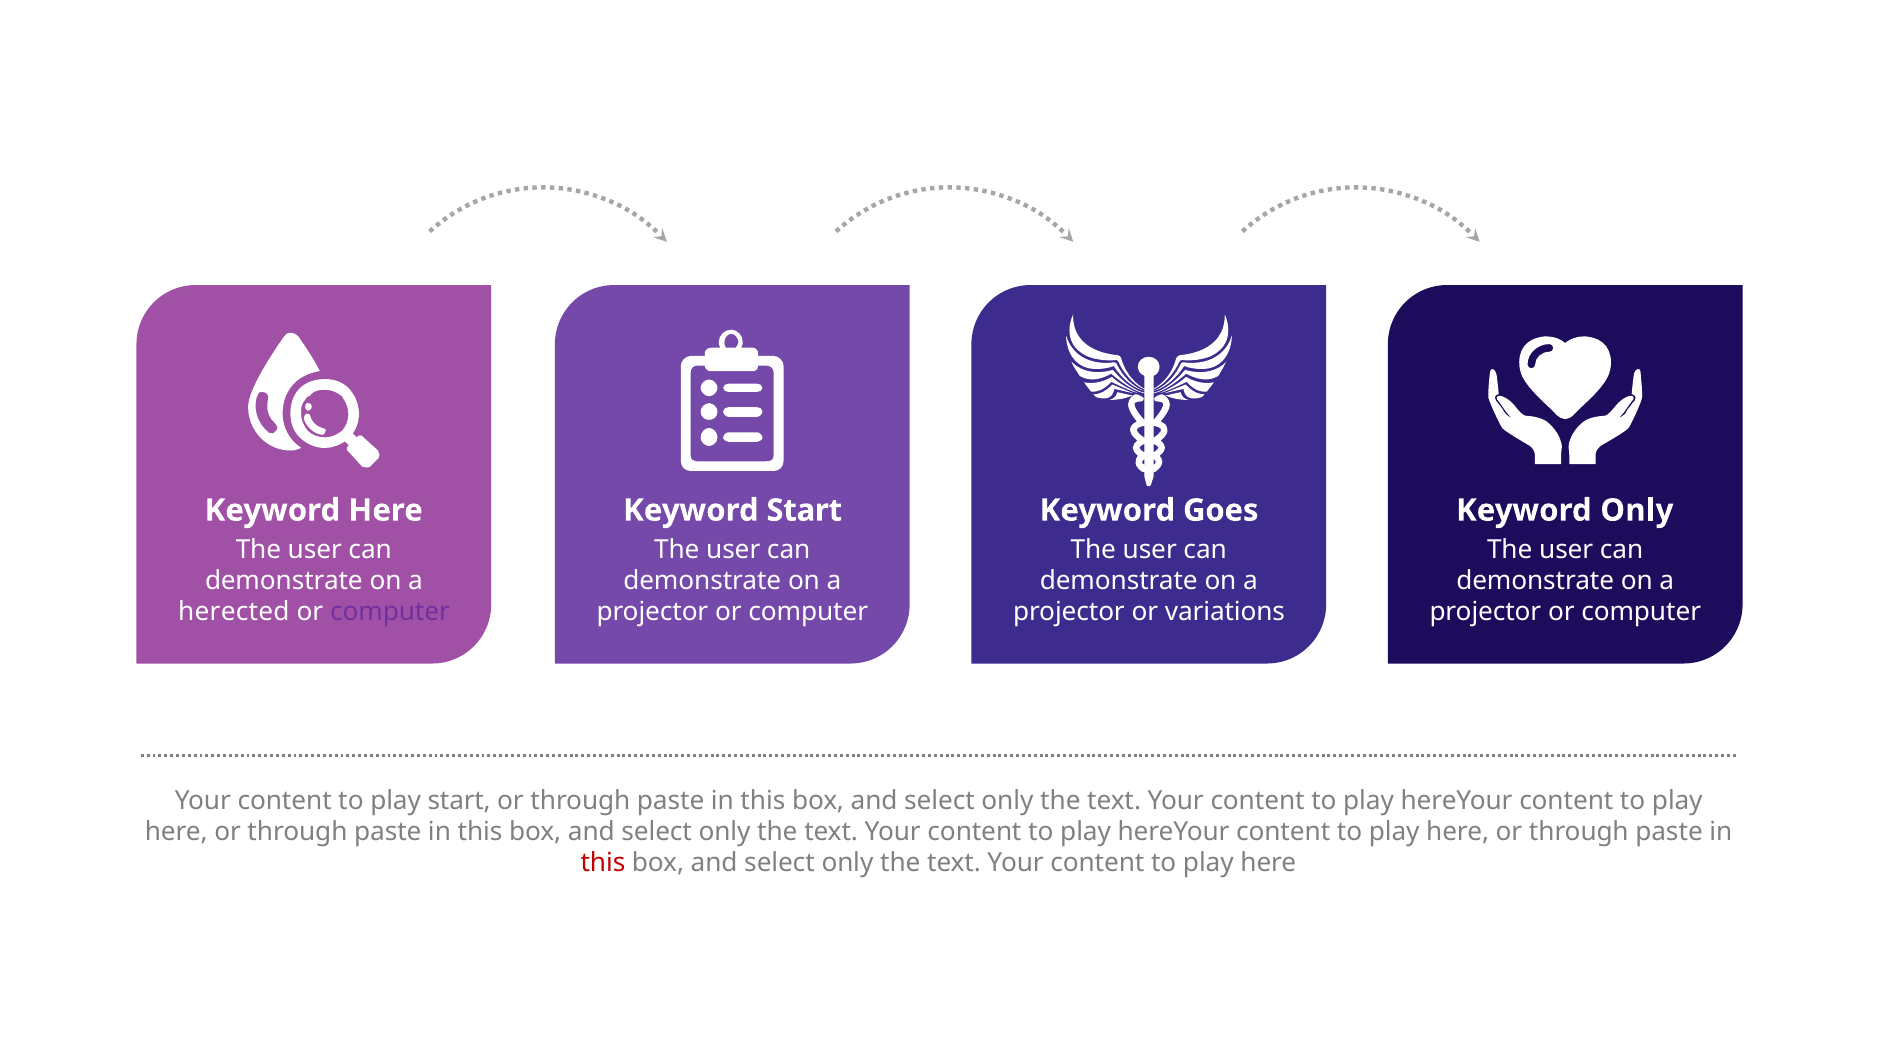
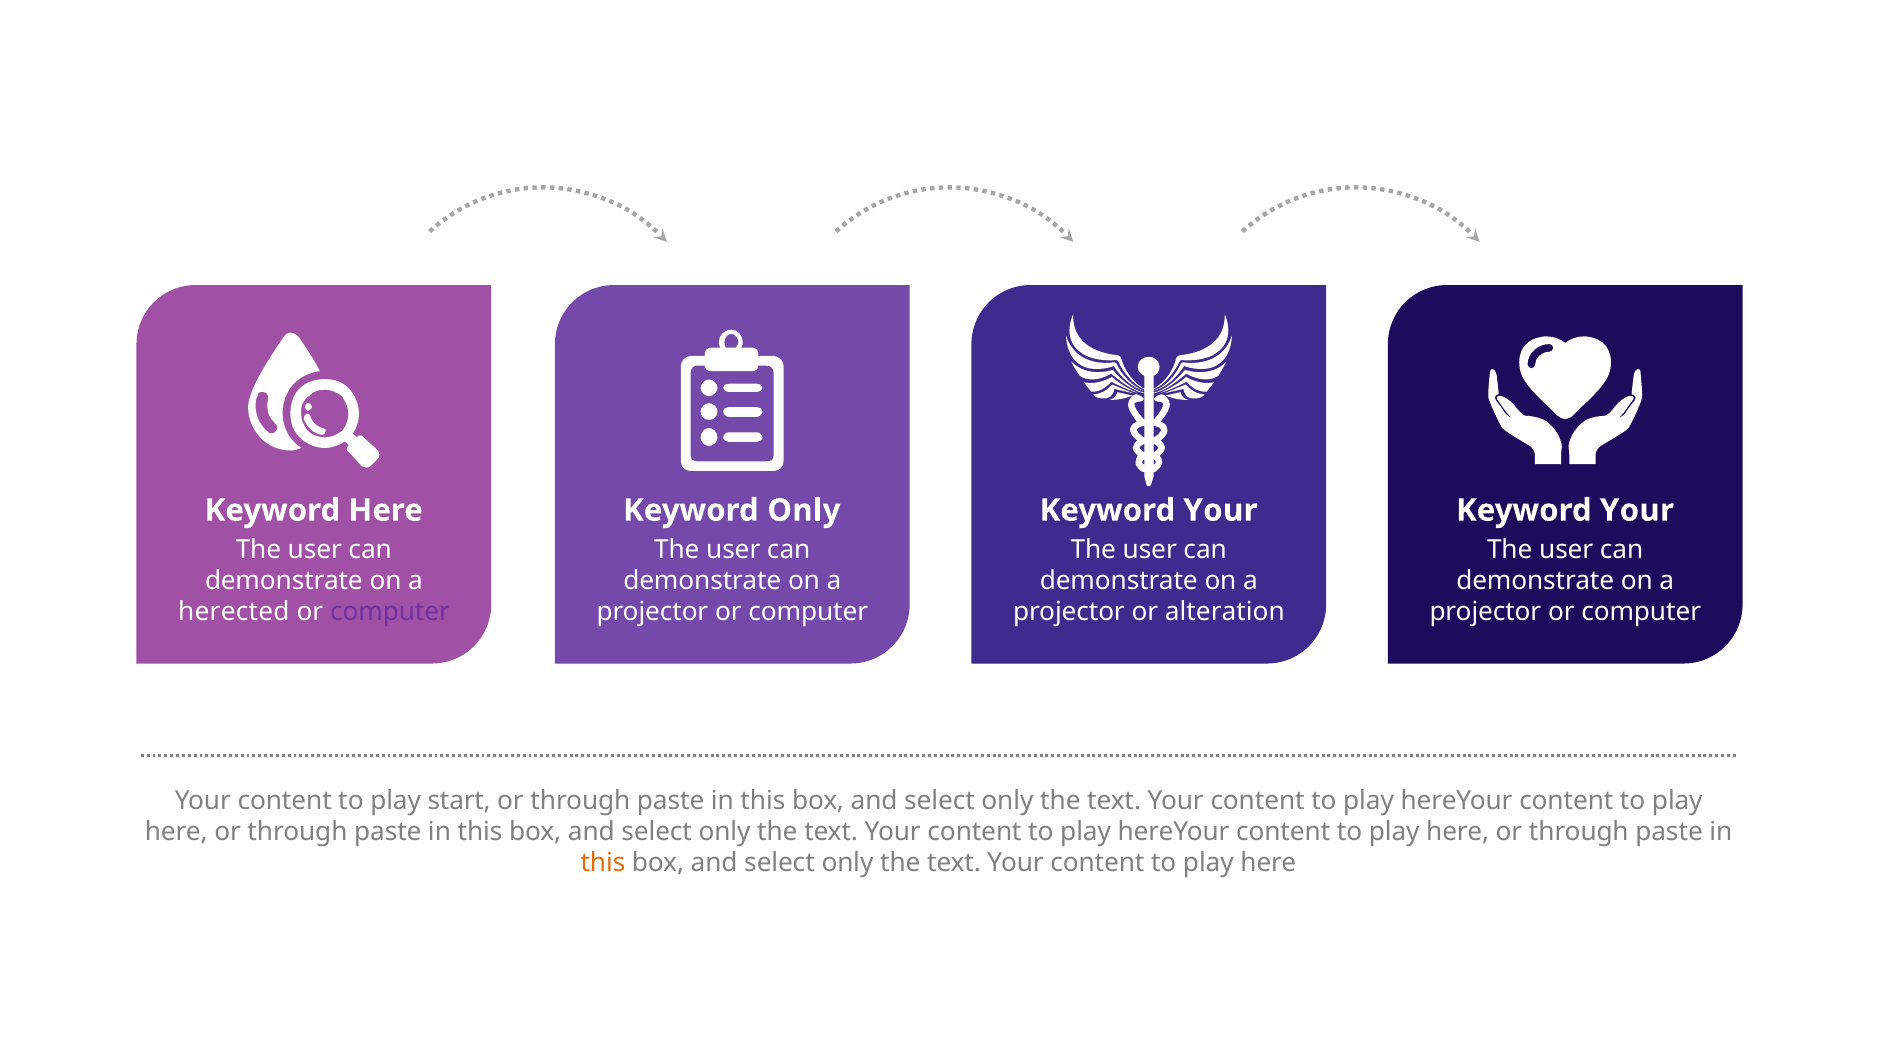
Keyword Start: Start -> Only
Goes at (1221, 510): Goes -> Your
Only at (1637, 510): Only -> Your
variations: variations -> alteration
this at (603, 863) colour: red -> orange
